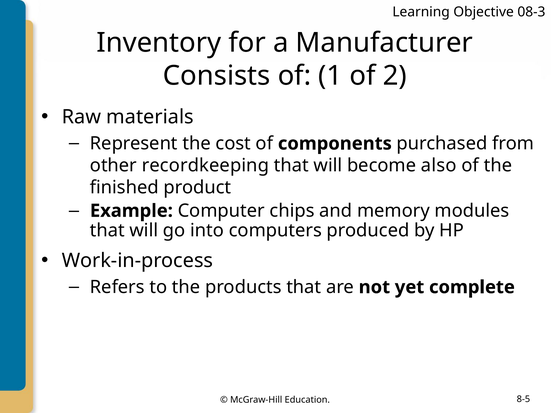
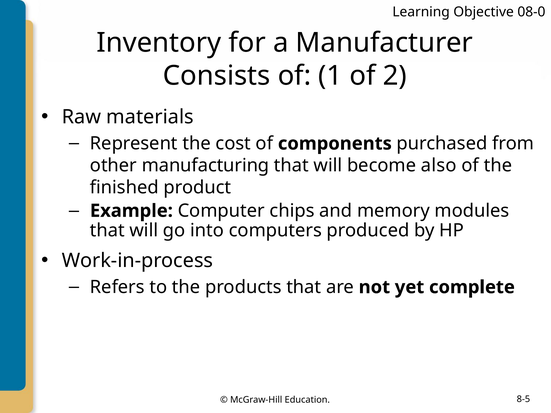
08-3: 08-3 -> 08-0
recordkeeping: recordkeeping -> manufacturing
